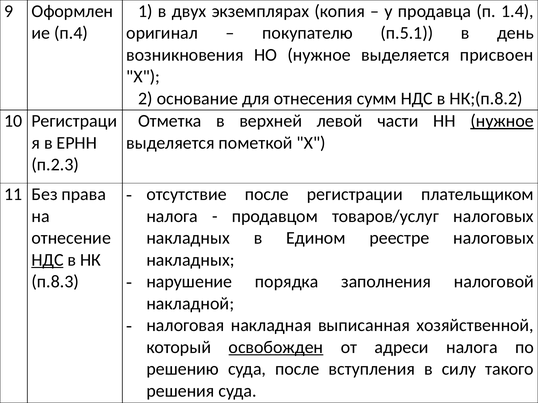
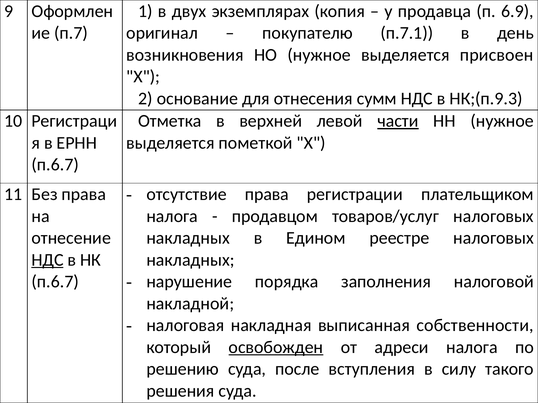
1.4: 1.4 -> 6.9
п.4: п.4 -> п.7
п.5.1: п.5.1 -> п.7.1
НК;(п.8.2: НК;(п.8.2 -> НК;(п.9.3
части underline: none -> present
нужное at (502, 121) underline: present -> none
п.2.3 at (55, 165): п.2.3 -> п.6.7
отсутствие после: после -> права
п.8.3 at (55, 282): п.8.3 -> п.6.7
хозяйственной: хозяйственной -> собственности
